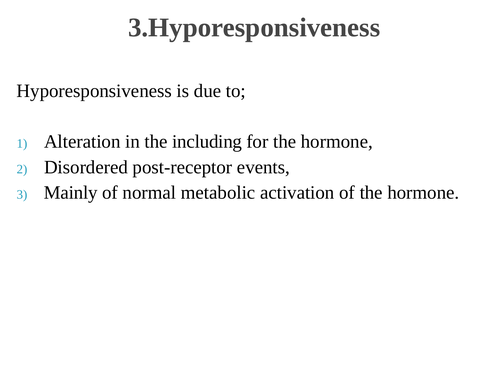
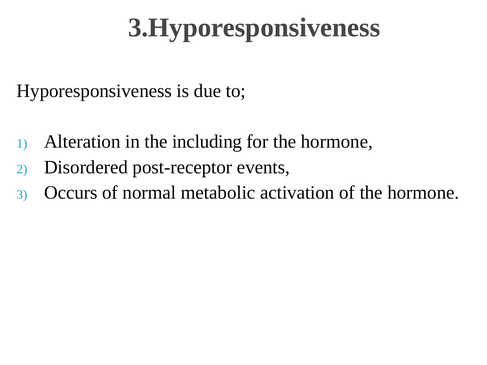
Mainly: Mainly -> Occurs
